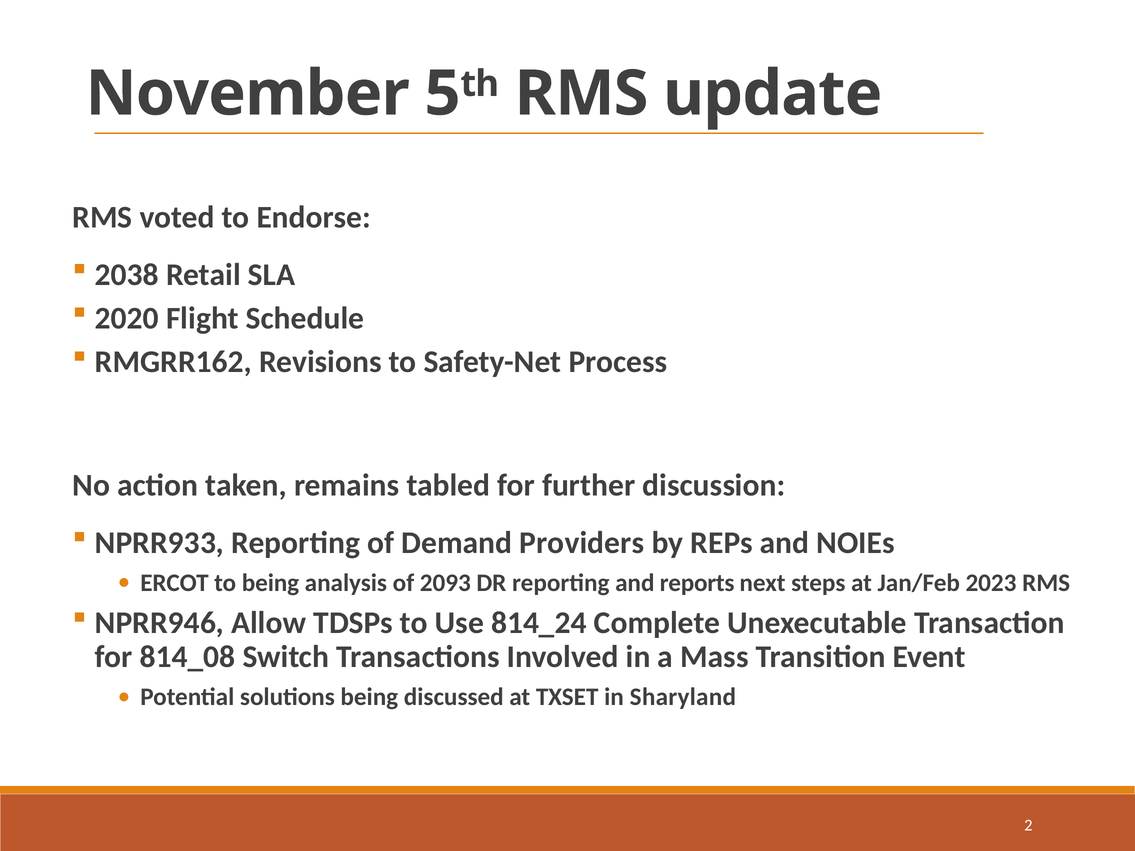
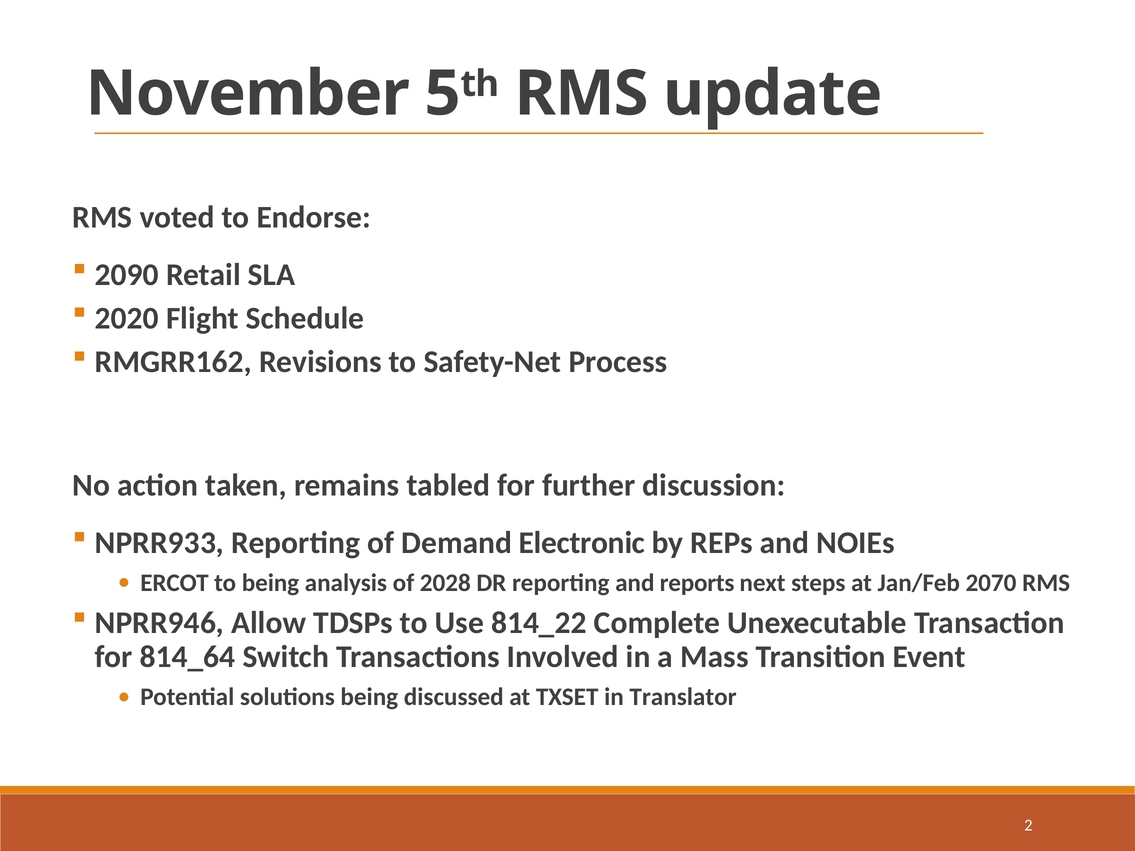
2038: 2038 -> 2090
Providers: Providers -> Electronic
2093: 2093 -> 2028
2023: 2023 -> 2070
814_24: 814_24 -> 814_22
814_08: 814_08 -> 814_64
Sharyland: Sharyland -> Translator
